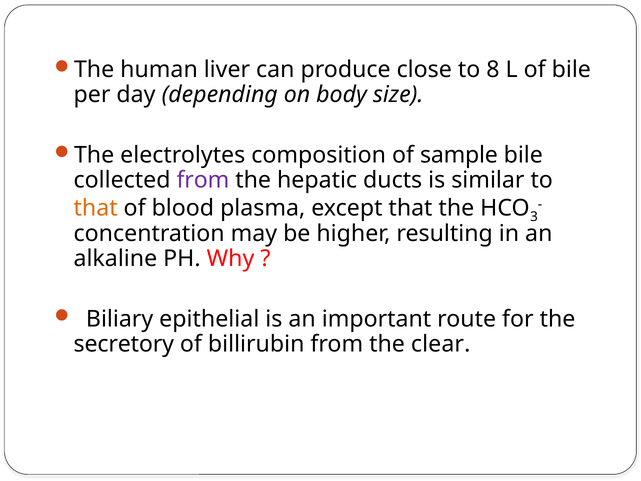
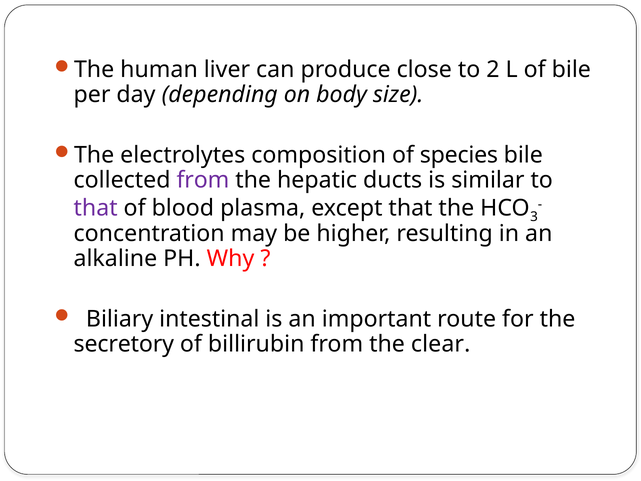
8: 8 -> 2
sample: sample -> species
that at (96, 208) colour: orange -> purple
epithelial: epithelial -> intestinal
